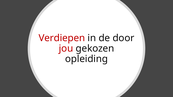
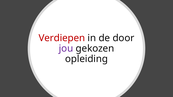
jou colour: red -> purple
